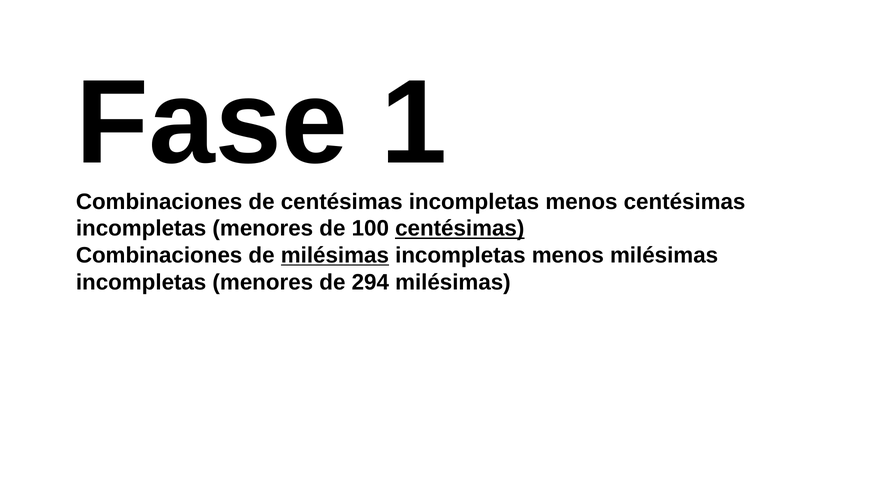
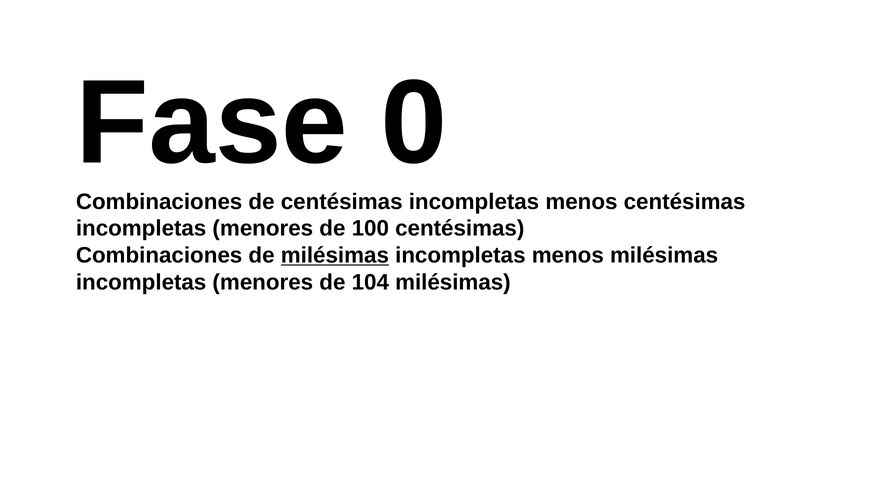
1: 1 -> 0
centésimas at (460, 229) underline: present -> none
294: 294 -> 104
